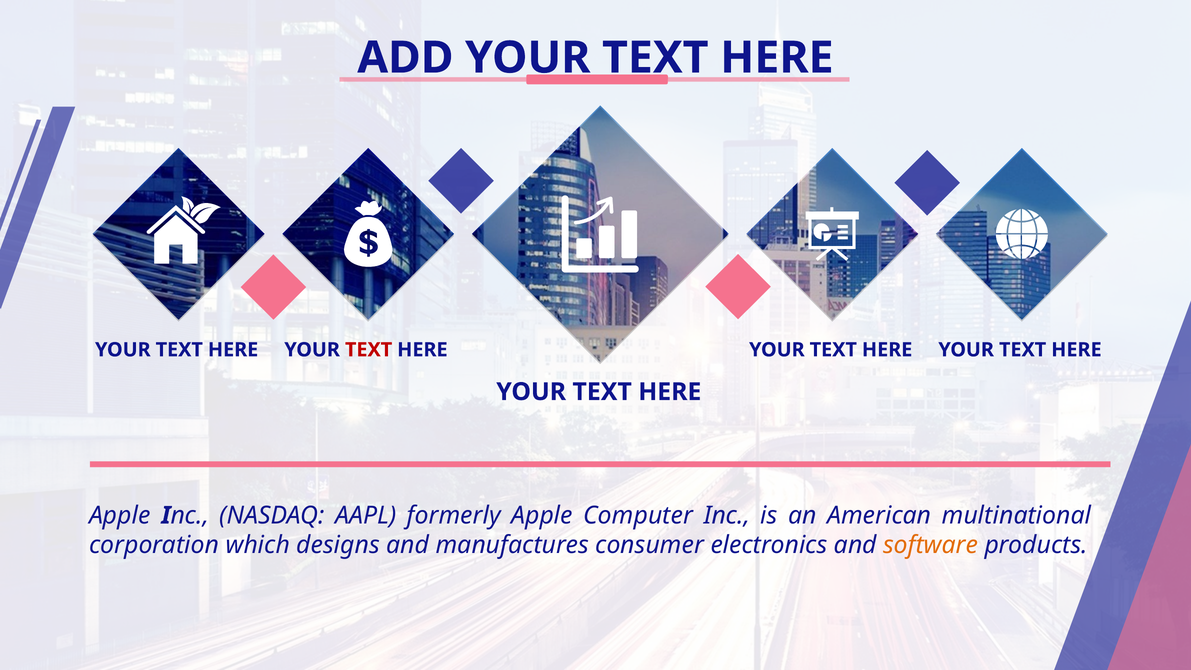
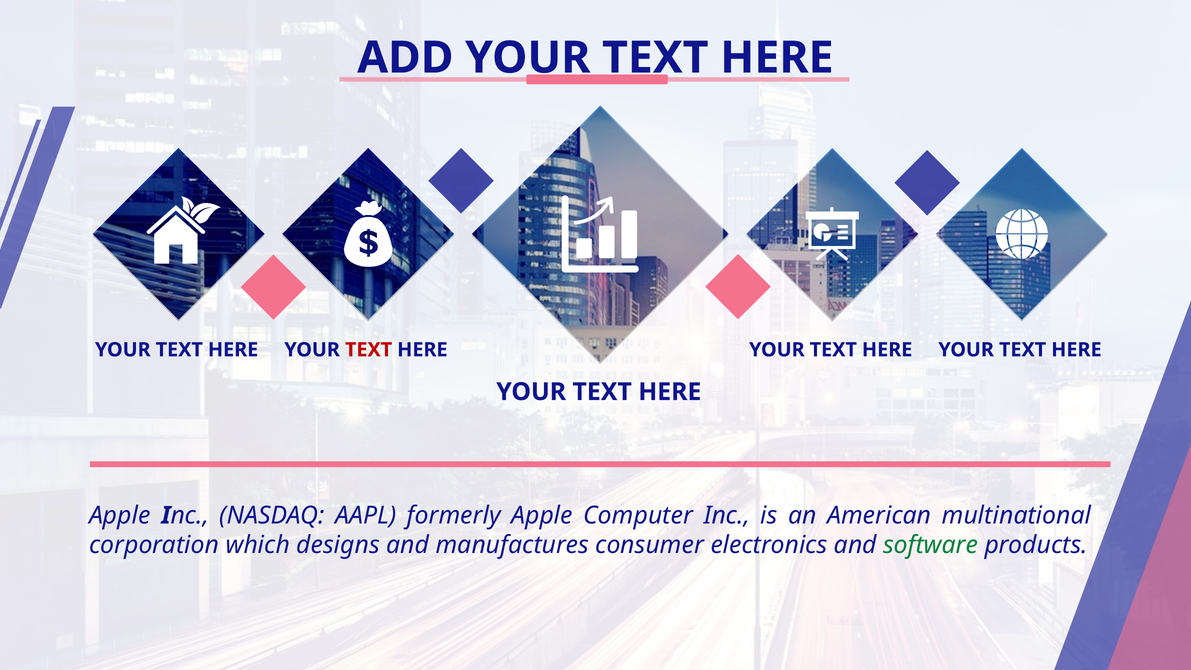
software colour: orange -> green
